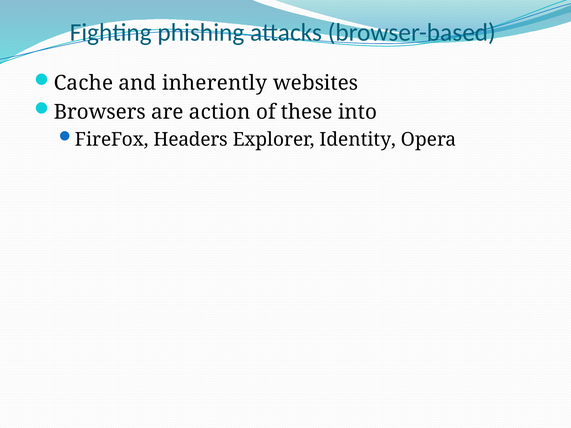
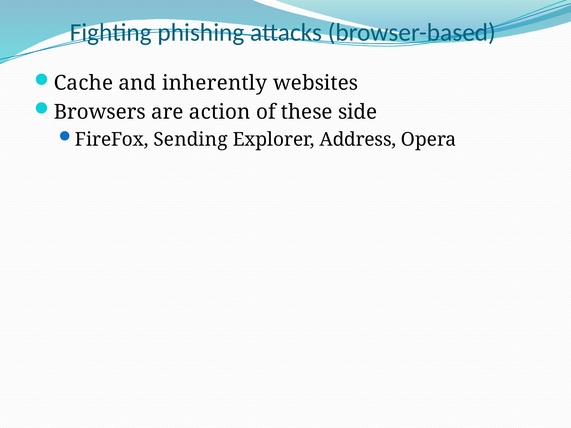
into: into -> side
Headers: Headers -> Sending
Identity: Identity -> Address
